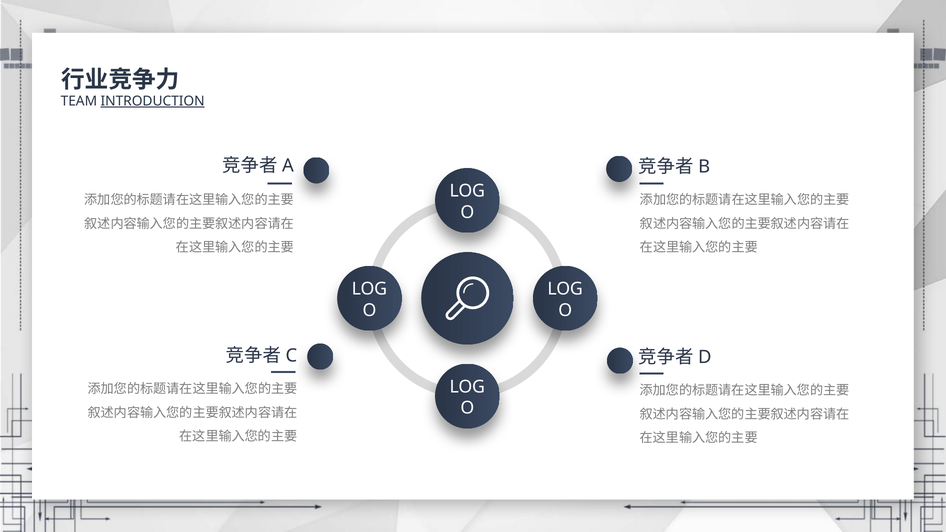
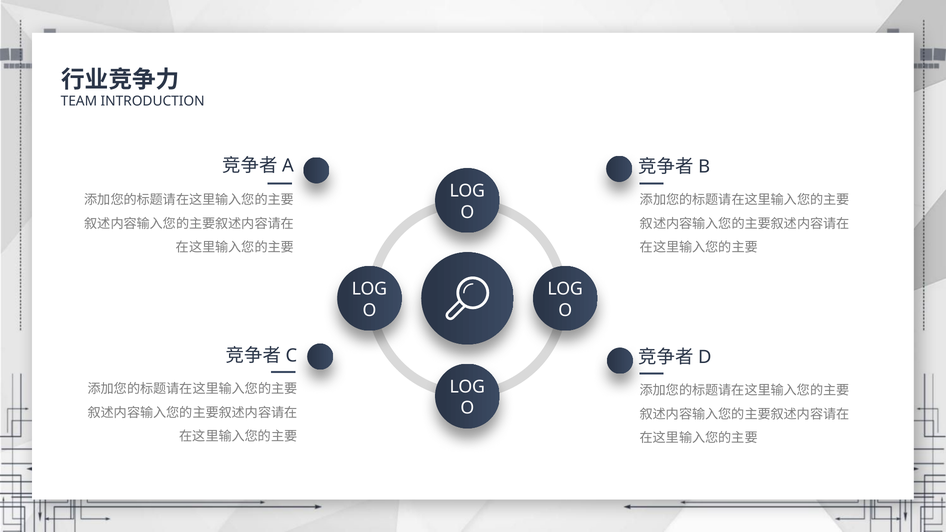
INTRODUCTION underline: present -> none
